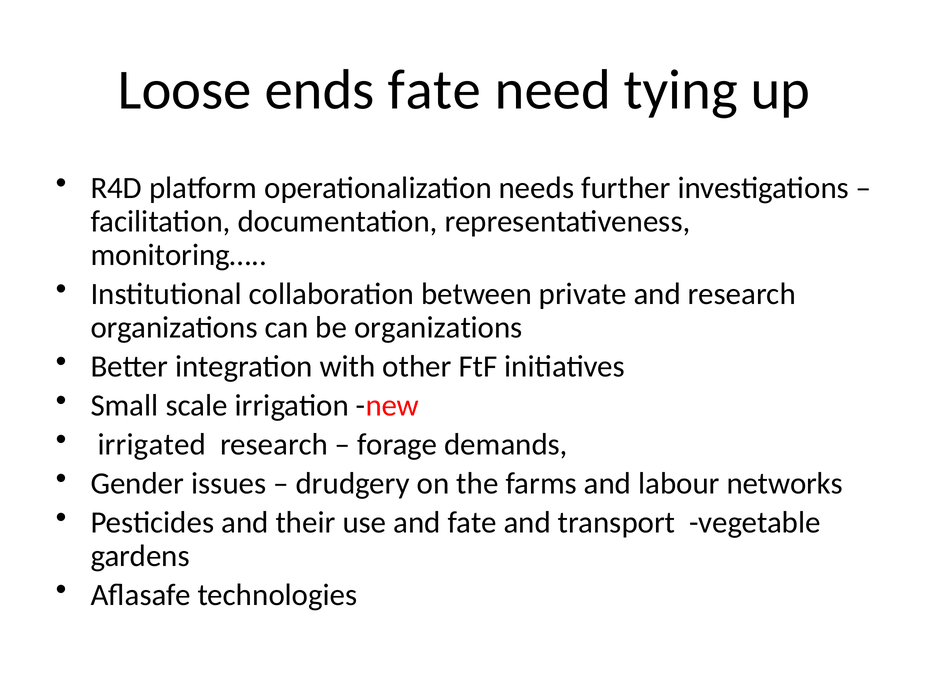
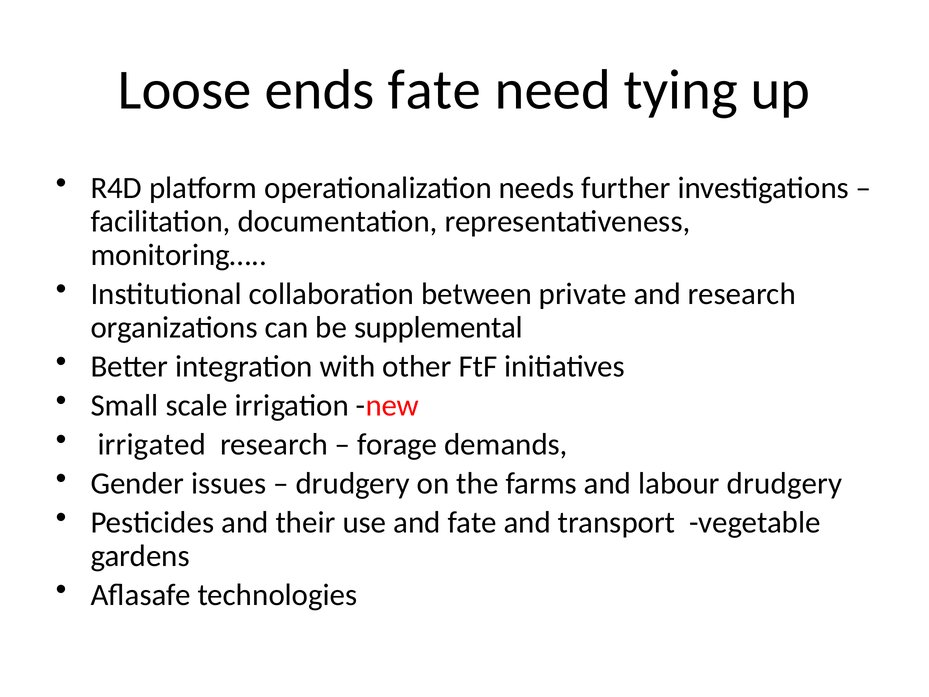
be organizations: organizations -> supplemental
labour networks: networks -> drudgery
